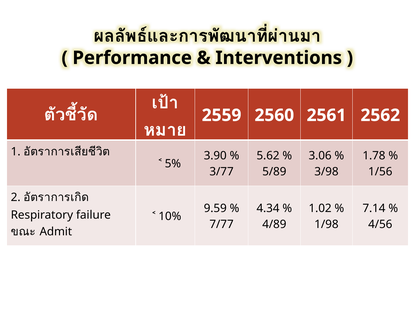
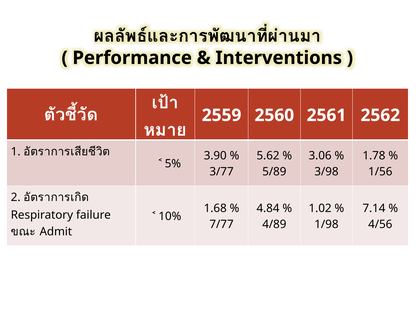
9.59: 9.59 -> 1.68
4.34: 4.34 -> 4.84
